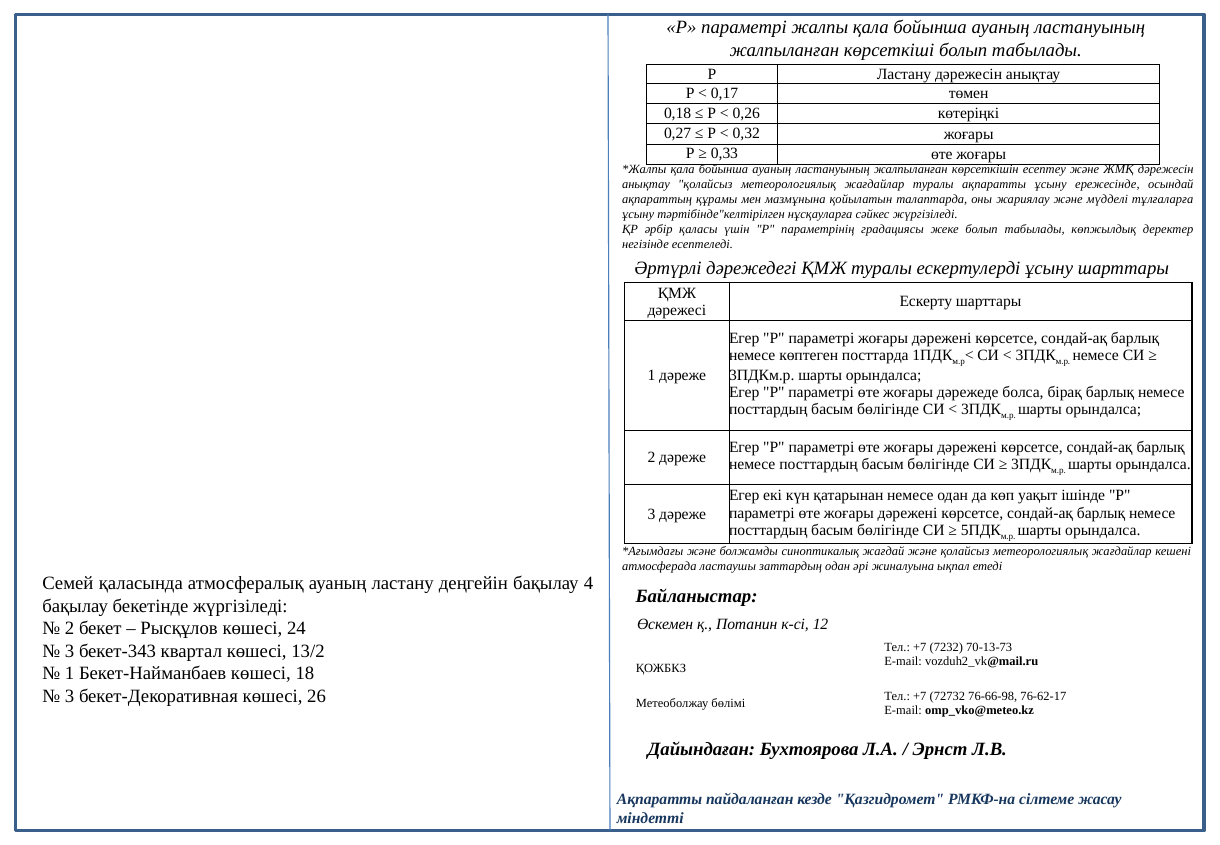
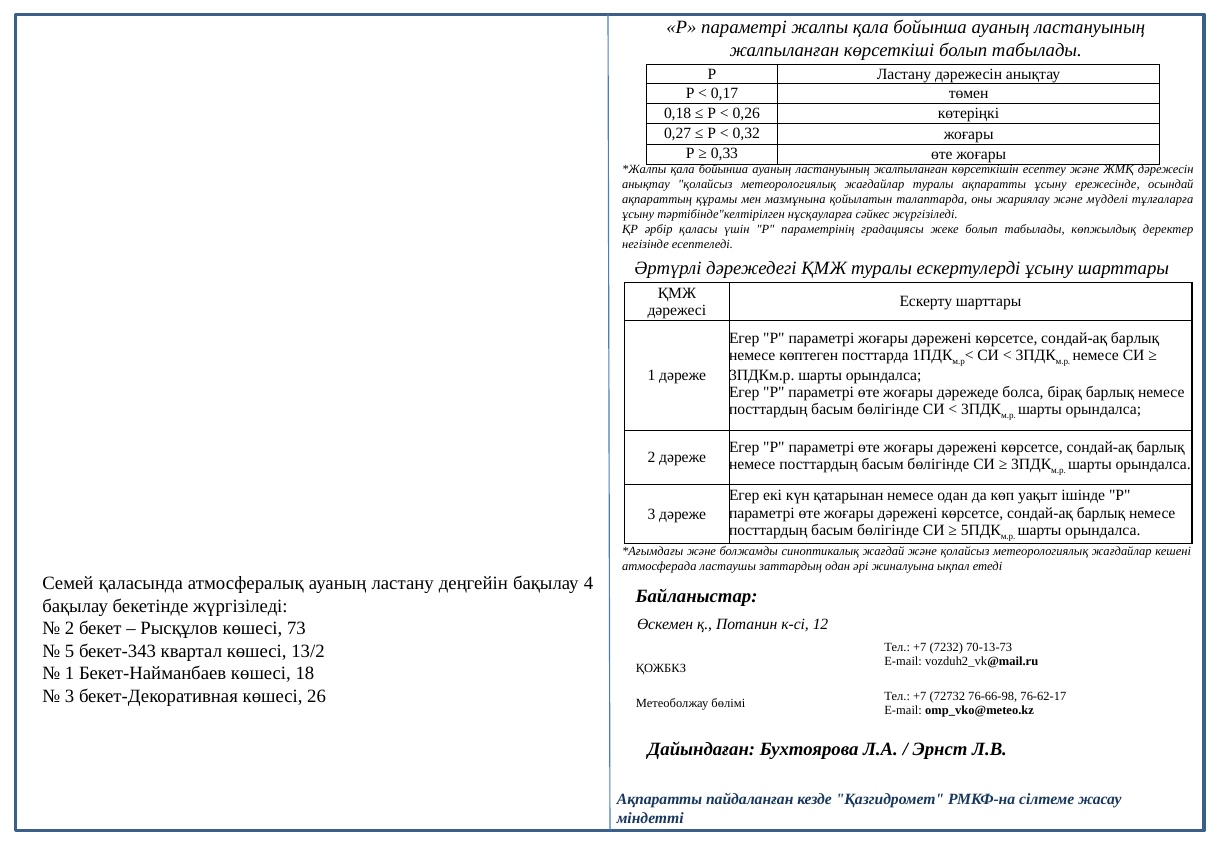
24: 24 -> 73
3 at (70, 651): 3 -> 5
